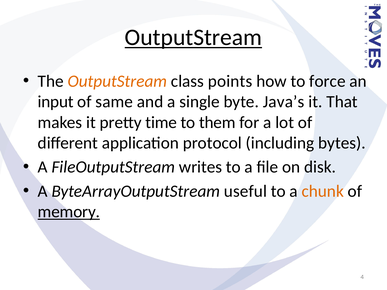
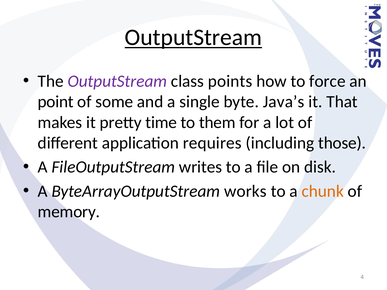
OutputStream at (117, 81) colour: orange -> purple
input: input -> point
same: same -> some
protocol: protocol -> requires
bytes: bytes -> those
useful: useful -> works
memory underline: present -> none
